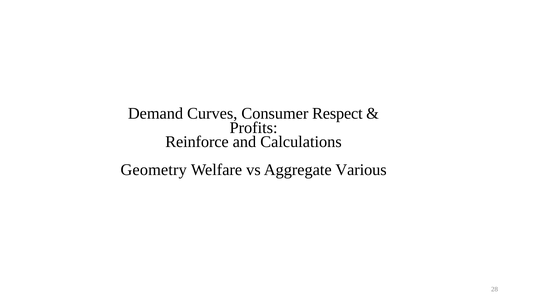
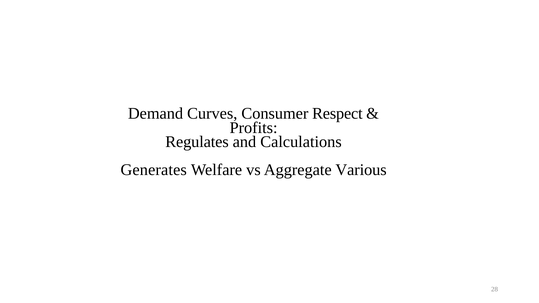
Reinforce: Reinforce -> Regulates
Geometry: Geometry -> Generates
